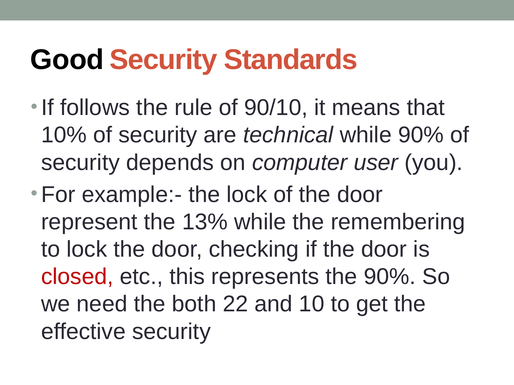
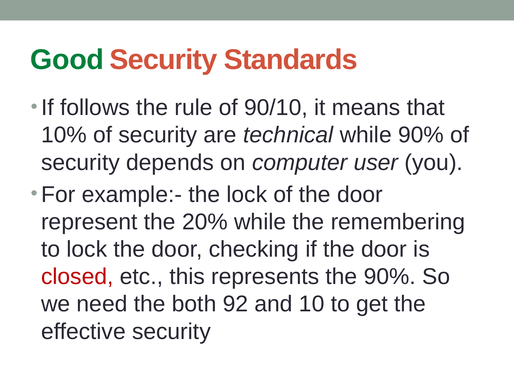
Good colour: black -> green
13%: 13% -> 20%
22: 22 -> 92
